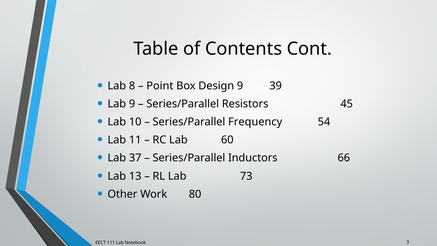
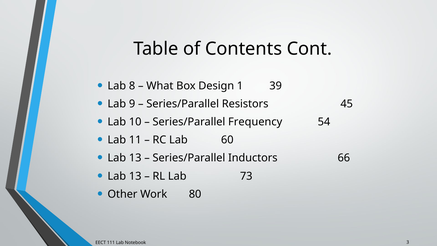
Point: Point -> What
Design 9: 9 -> 1
37 at (135, 158): 37 -> 13
